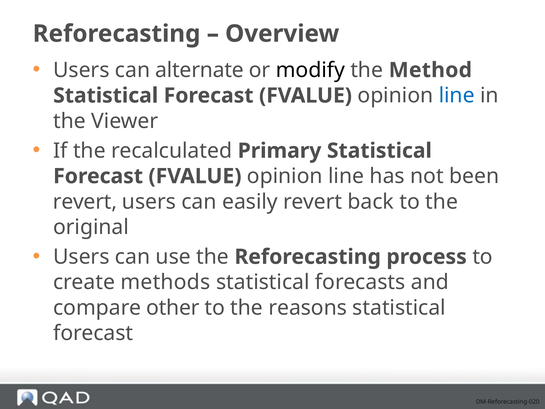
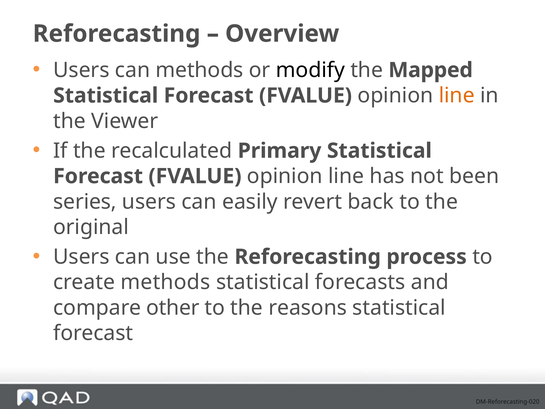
can alternate: alternate -> methods
Method: Method -> Mapped
line at (457, 96) colour: blue -> orange
revert at (85, 202): revert -> series
